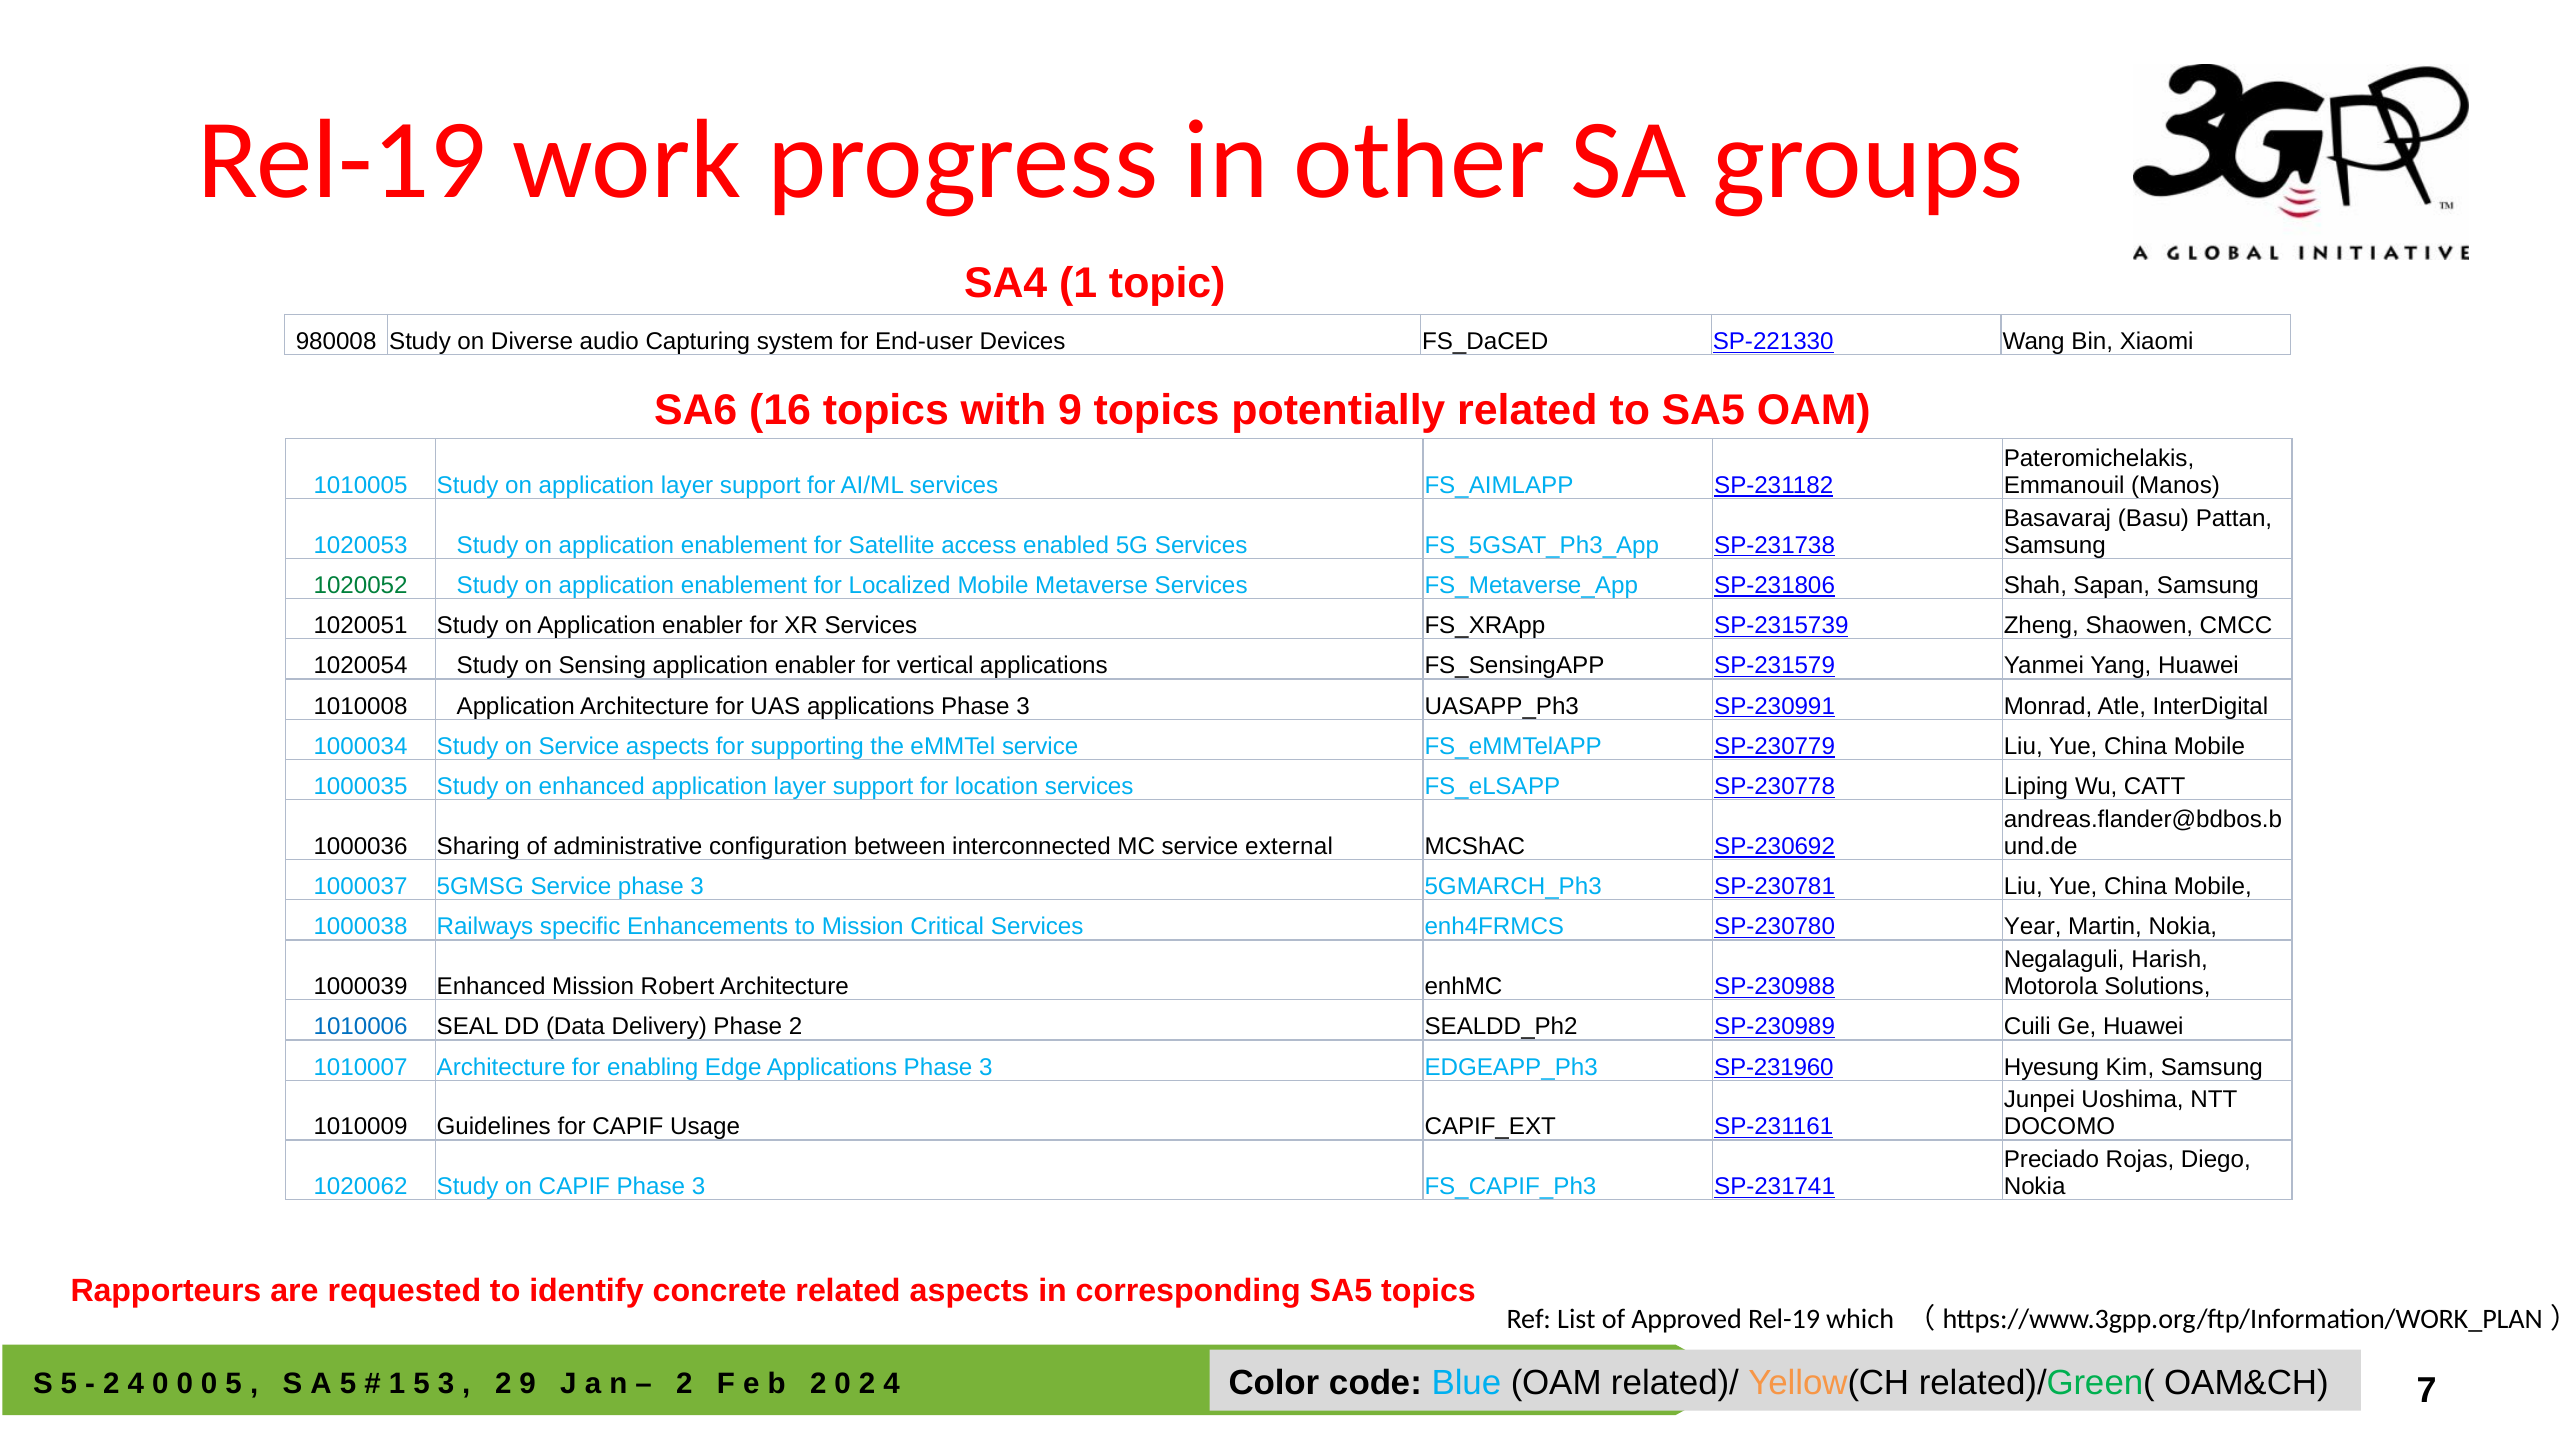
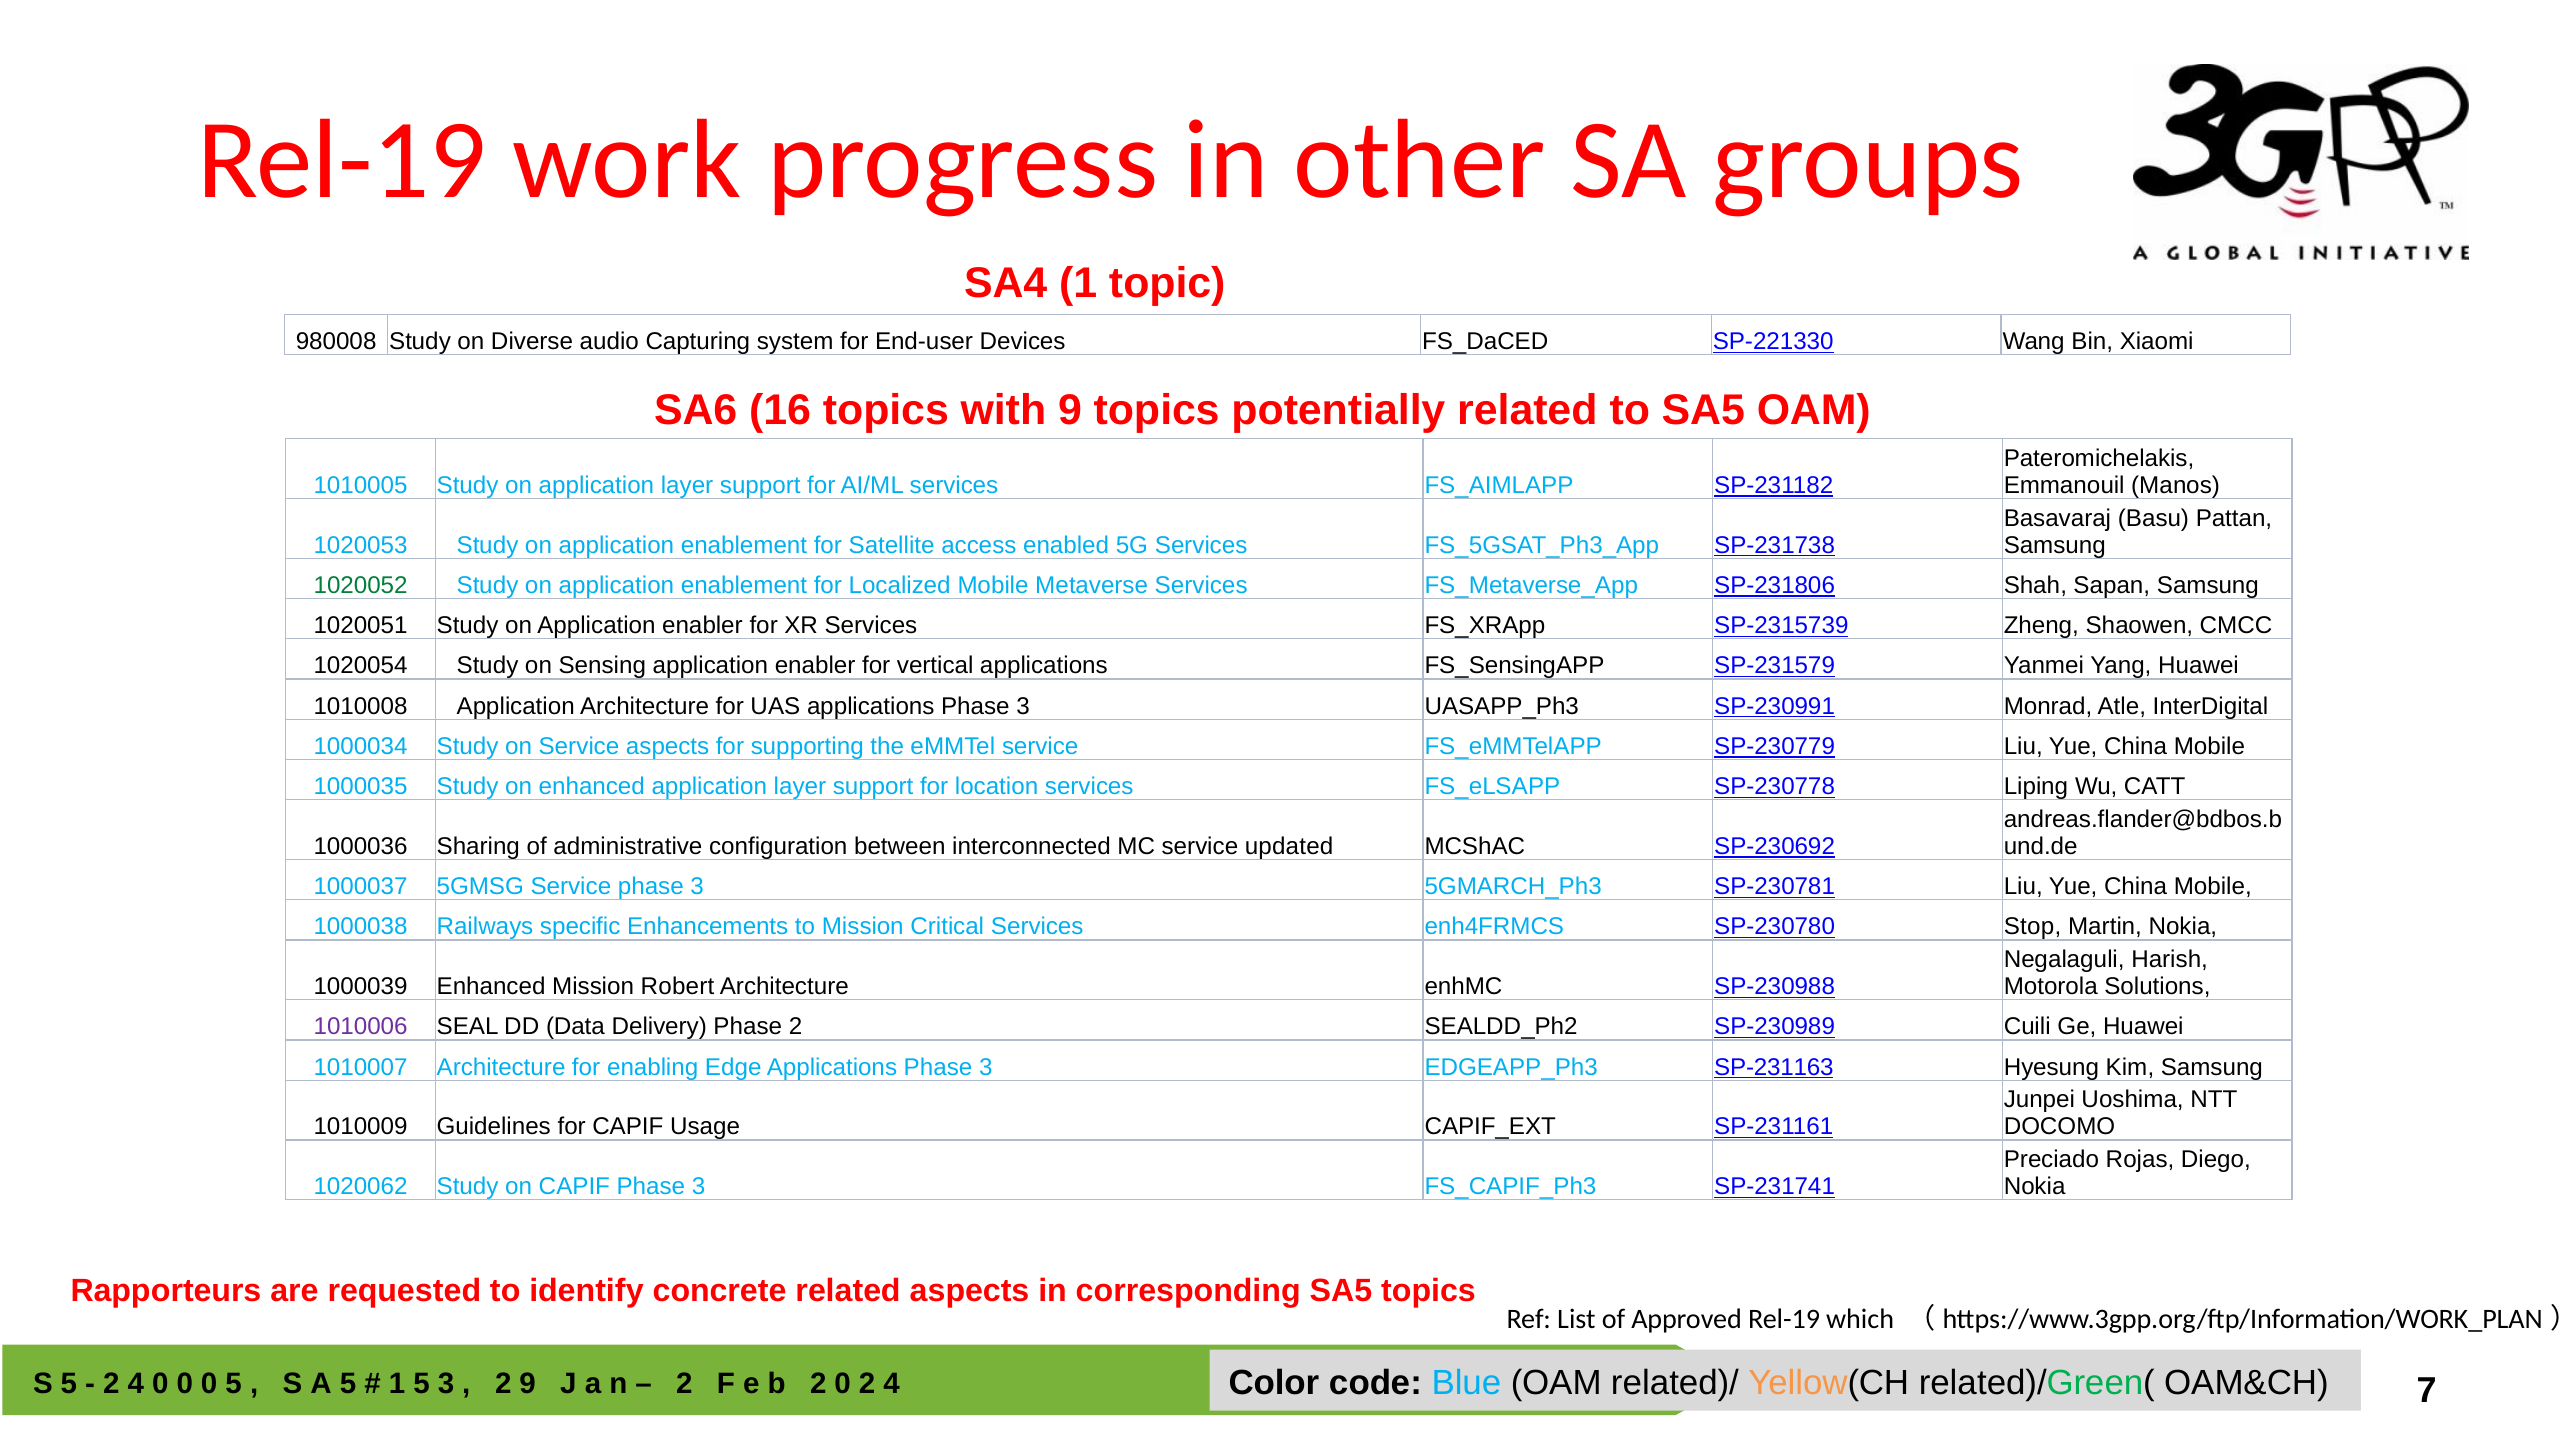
external: external -> updated
Year: Year -> Stop
1010006 colour: blue -> purple
SP-231960: SP-231960 -> SP-231163
